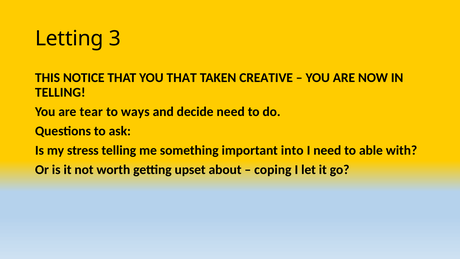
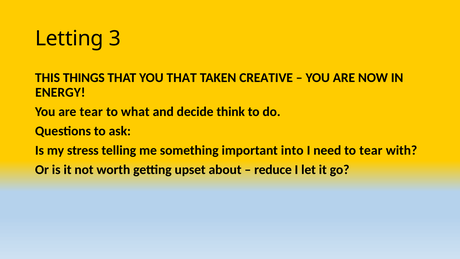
NOTICE: NOTICE -> THINGS
TELLING at (60, 92): TELLING -> ENERGY
ways: ways -> what
decide need: need -> think
to able: able -> tear
coping: coping -> reduce
